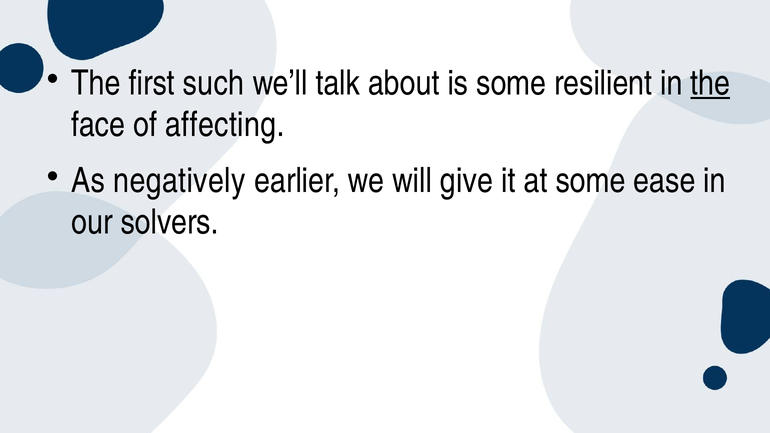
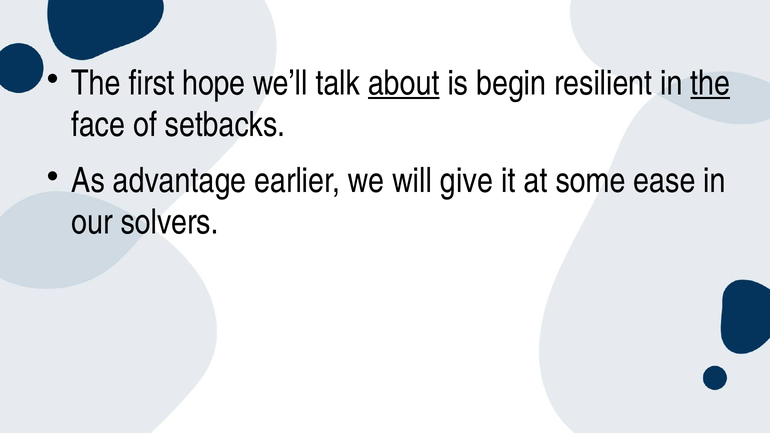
such: such -> hope
about underline: none -> present
is some: some -> begin
affecting: affecting -> setbacks
negatively: negatively -> advantage
